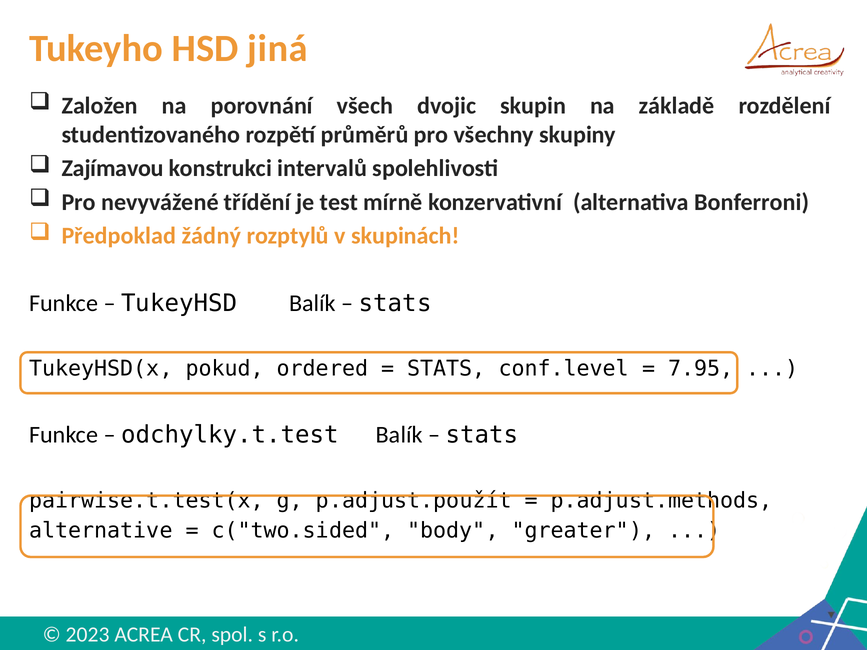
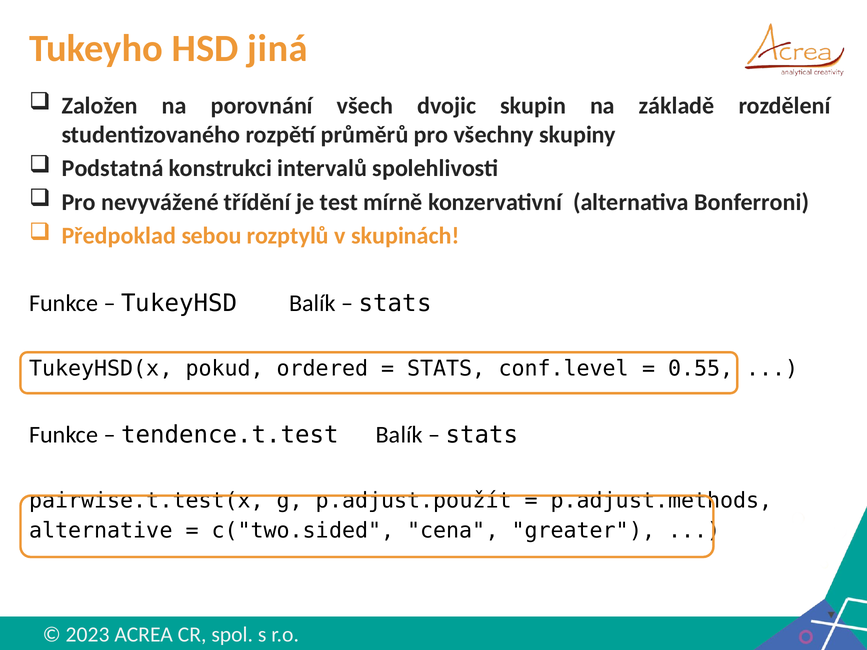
Zajímavou: Zajímavou -> Podstatná
žádný: žádný -> sebou
7.95: 7.95 -> 0.55
odchylky.t.test: odchylky.t.test -> tendence.t.test
body: body -> cena
